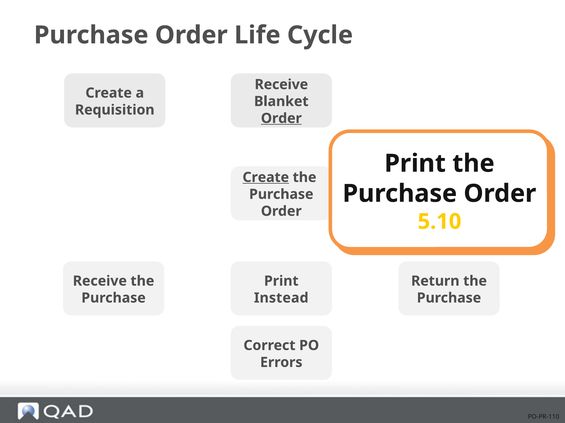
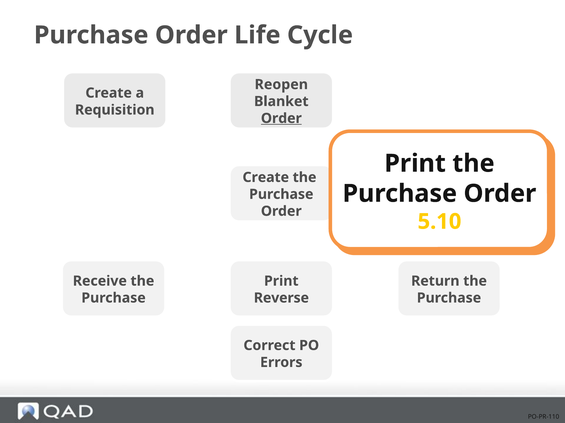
Receive at (281, 85): Receive -> Reopen
Create at (266, 178) underline: present -> none
Instead: Instead -> Reverse
